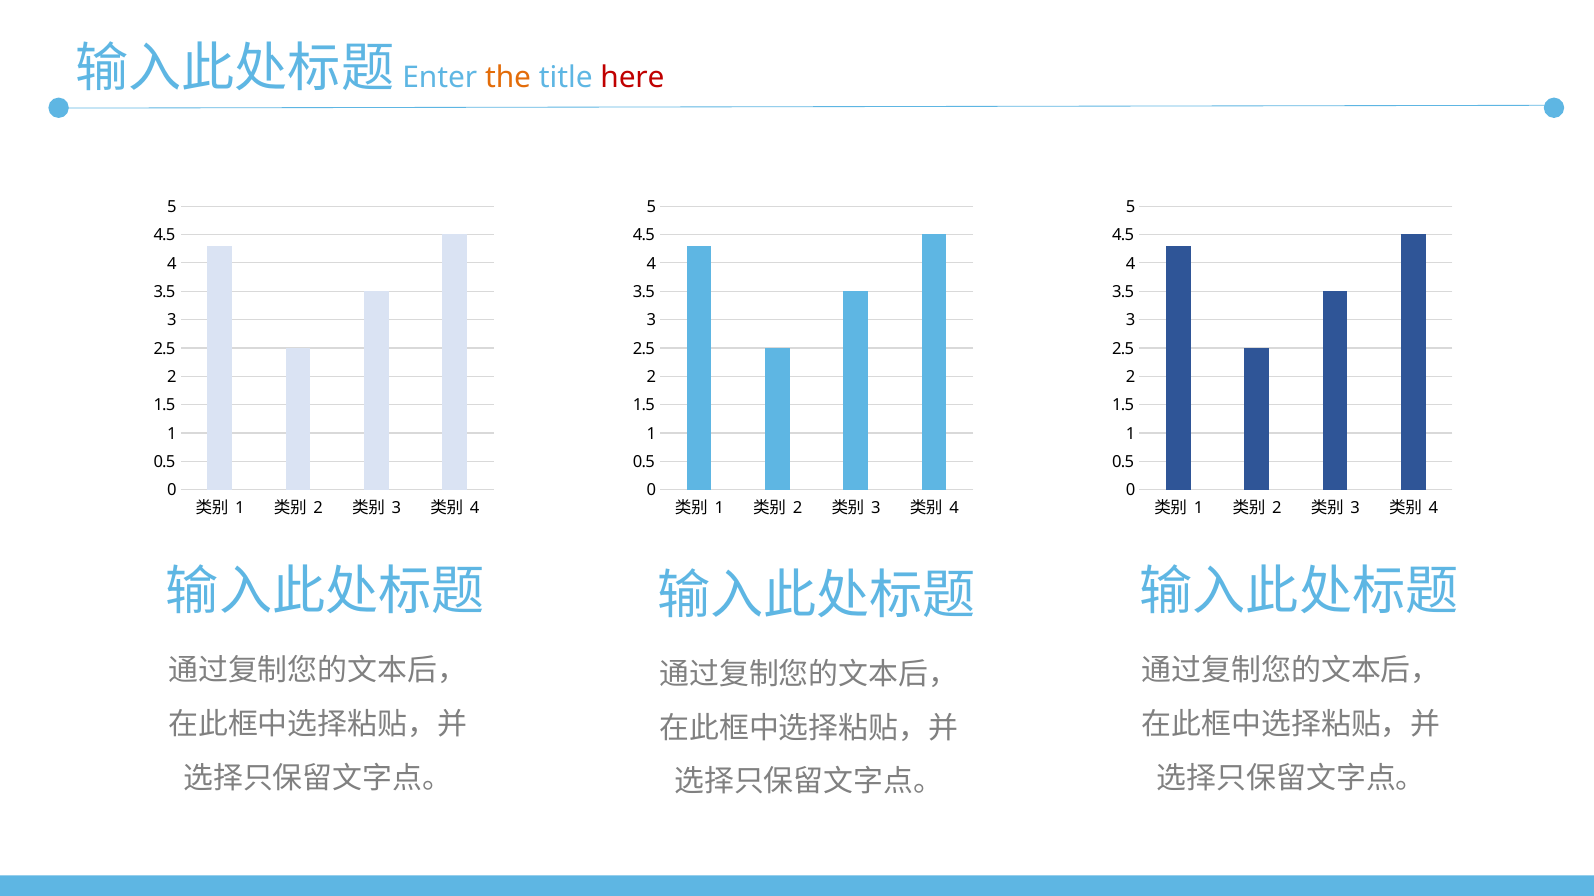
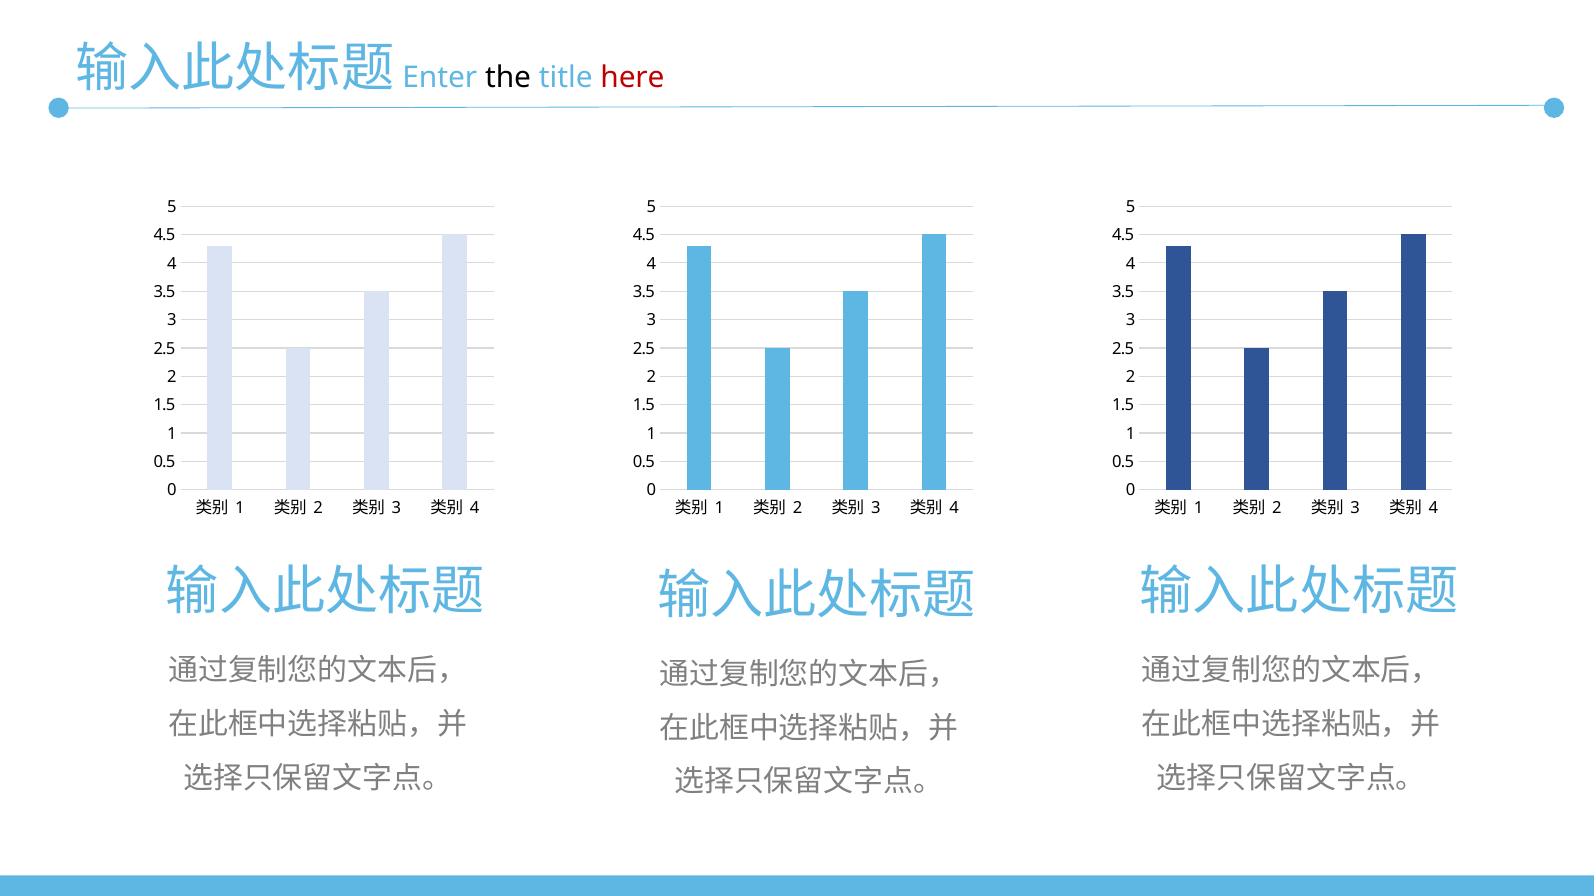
the colour: orange -> black
